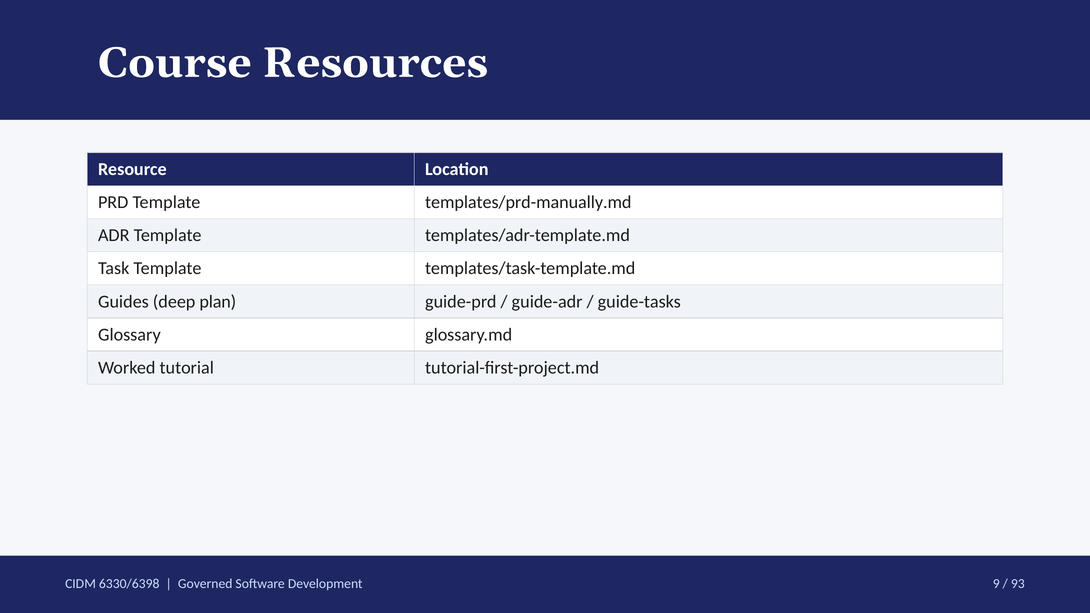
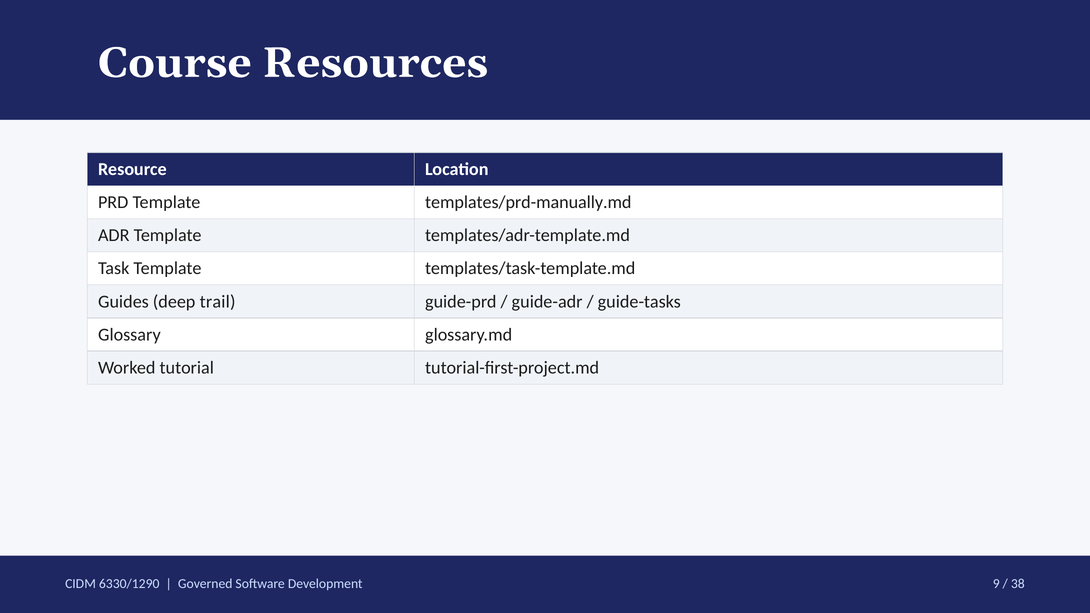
plan: plan -> trail
6330/6398: 6330/6398 -> 6330/1290
93: 93 -> 38
